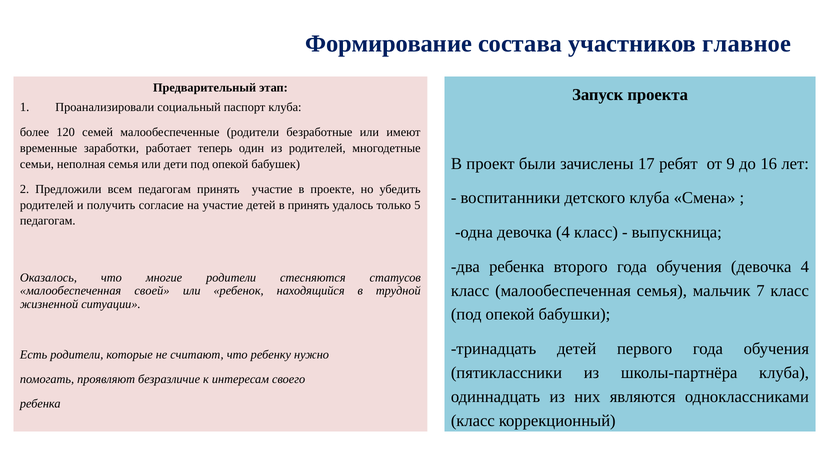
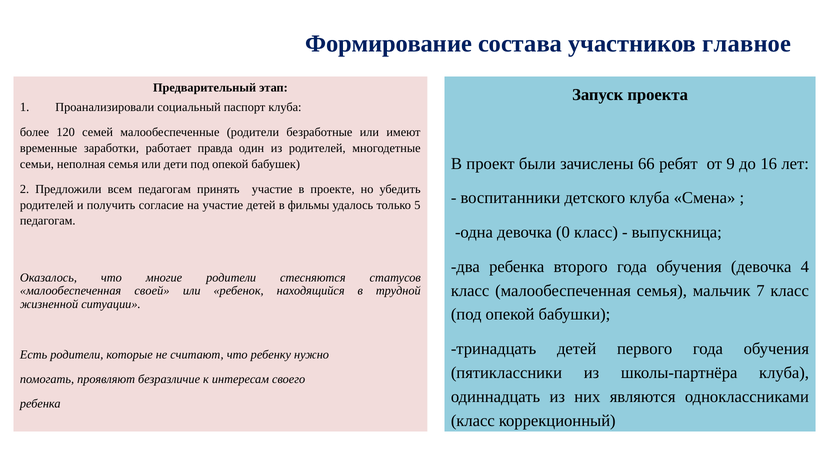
теперь: теперь -> правда
17: 17 -> 66
в принять: принять -> фильмы
одна девочка 4: 4 -> 0
